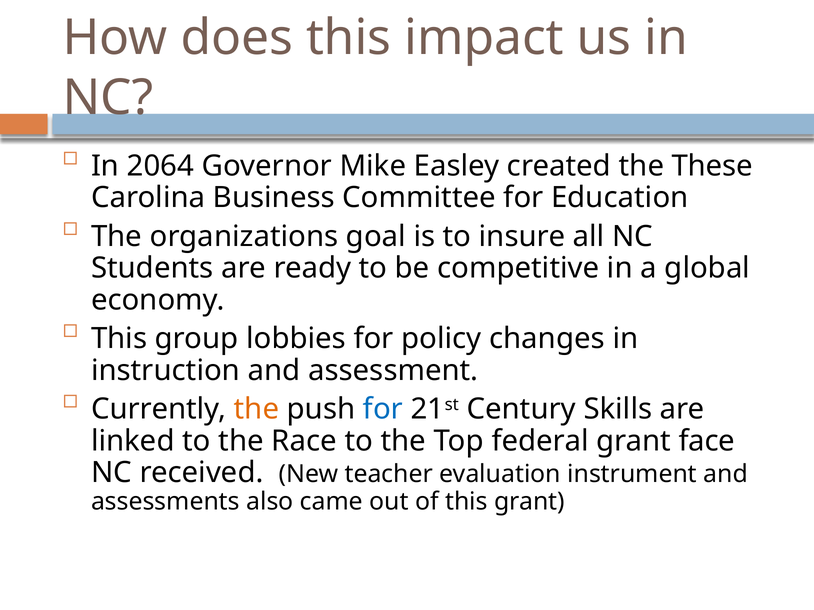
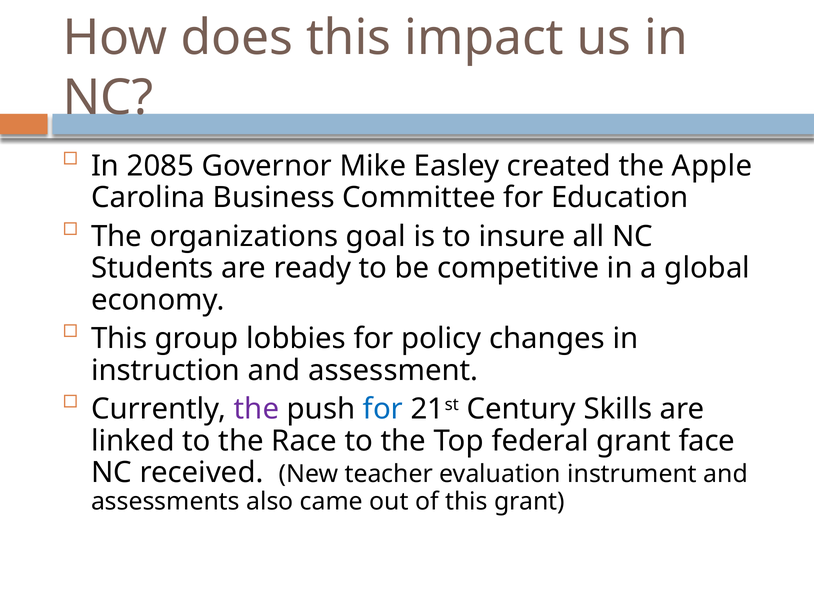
2064: 2064 -> 2085
These: These -> Apple
the at (257, 410) colour: orange -> purple
